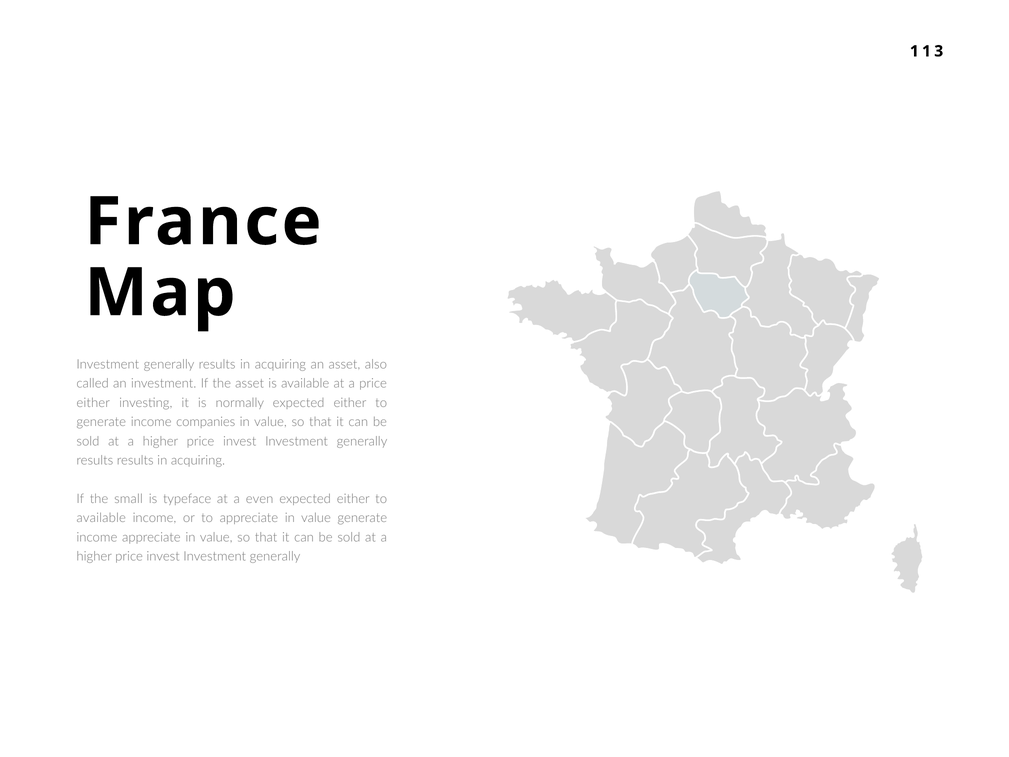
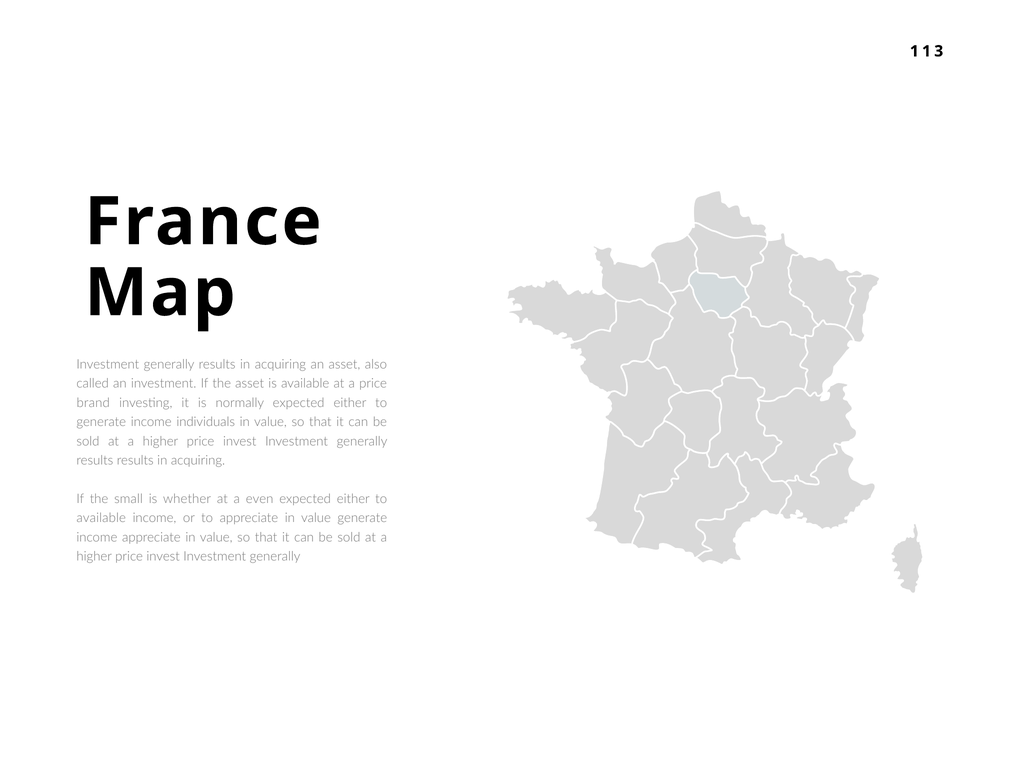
either at (93, 403): either -> brand
companies: companies -> individuals
typeface: typeface -> whether
